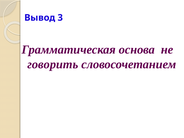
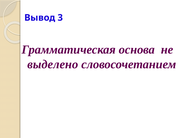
говорить: говорить -> выделено
